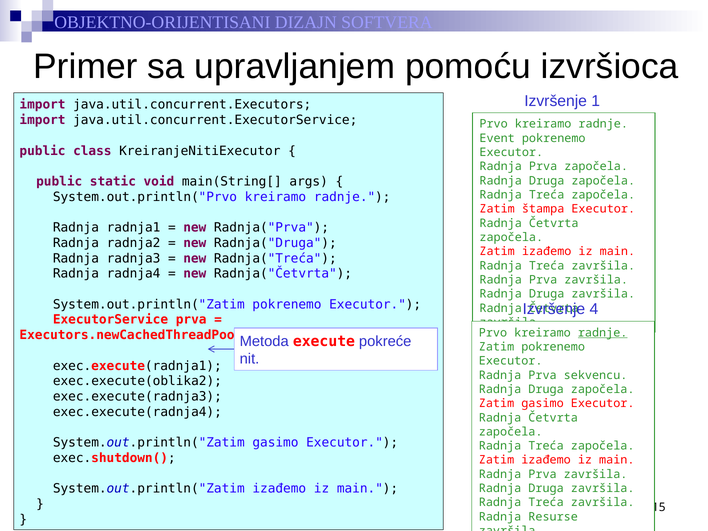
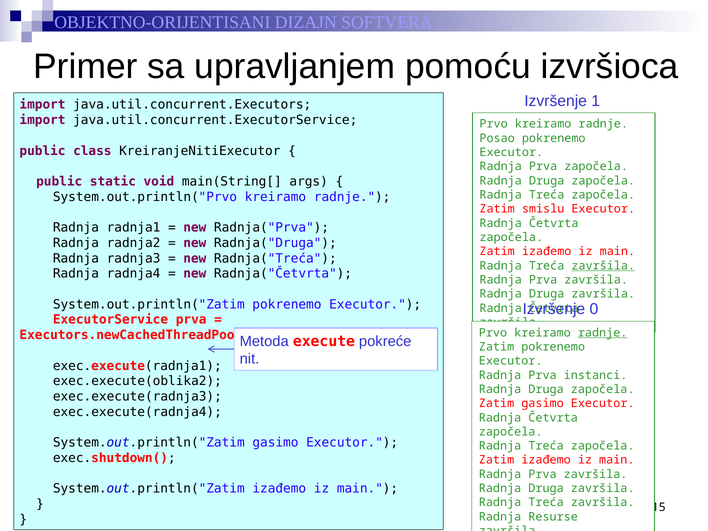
Event: Event -> Posao
štampa: štampa -> smislu
završila at (603, 266) underline: none -> present
4: 4 -> 0
sekvencu: sekvencu -> instanci
